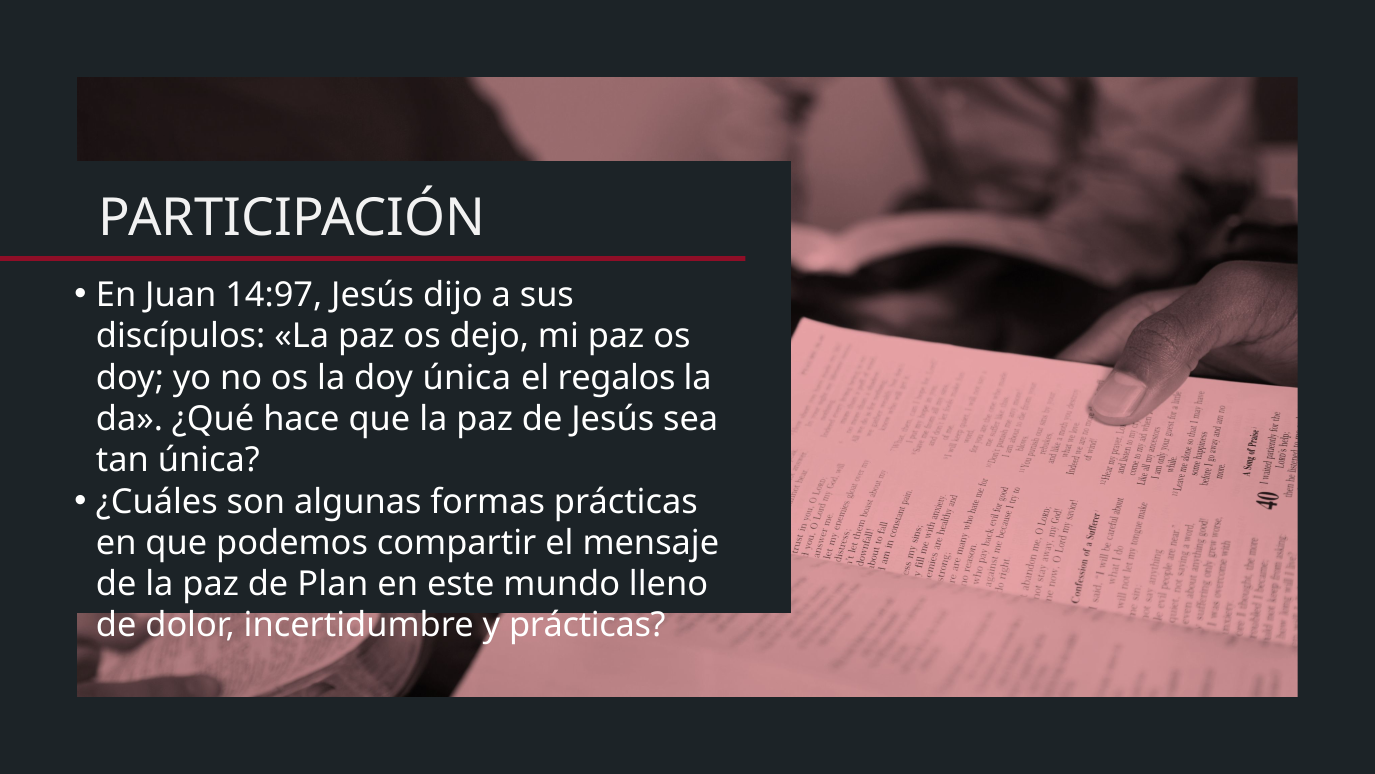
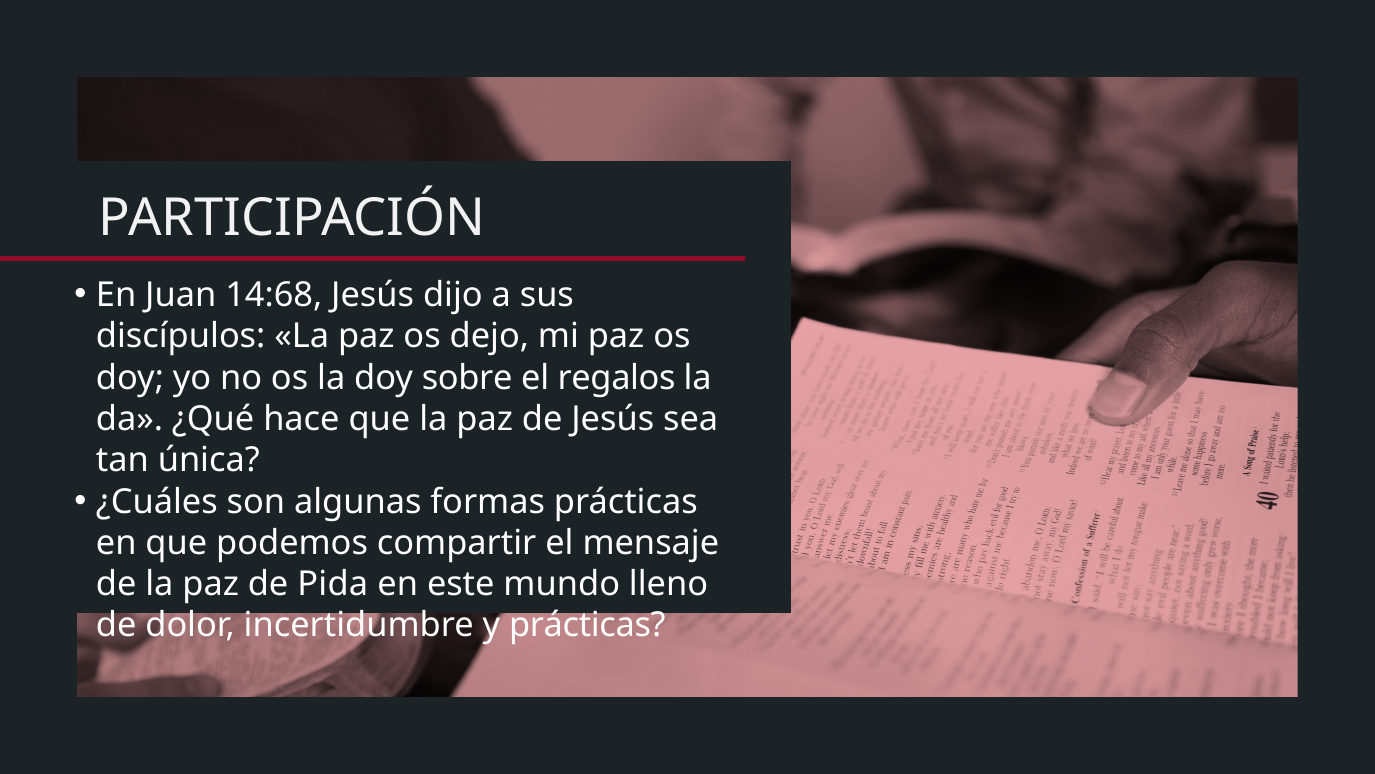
14:97: 14:97 -> 14:68
doy única: única -> sobre
Plan: Plan -> Pida
